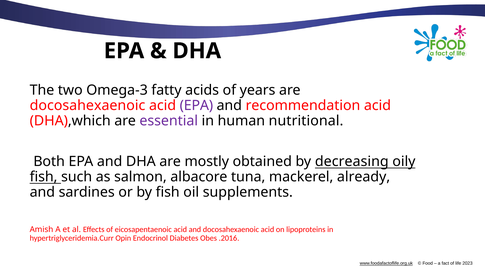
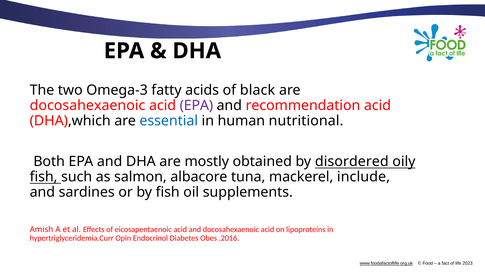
years: years -> black
essential colour: purple -> blue
decreasing: decreasing -> disordered
already: already -> include
